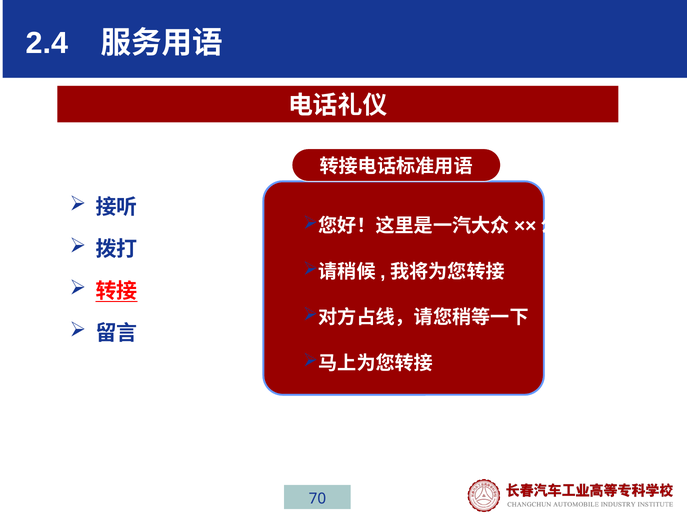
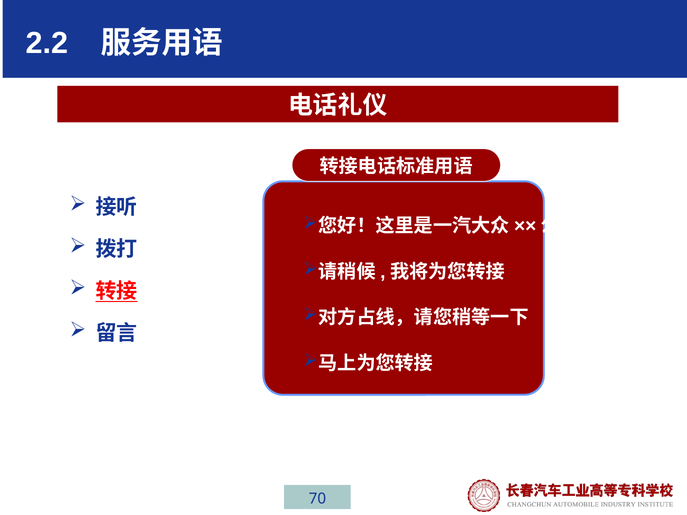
2.4: 2.4 -> 2.2
